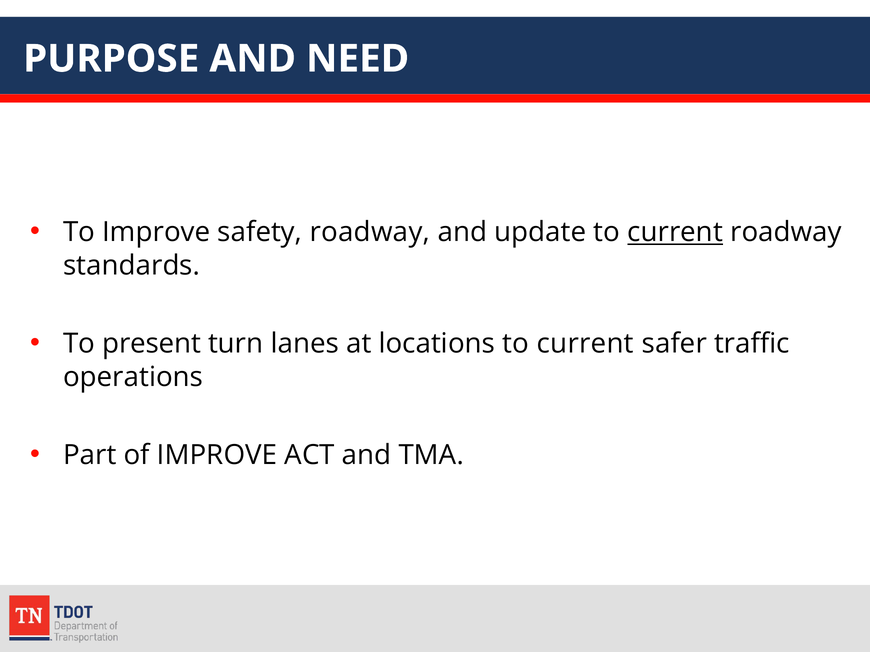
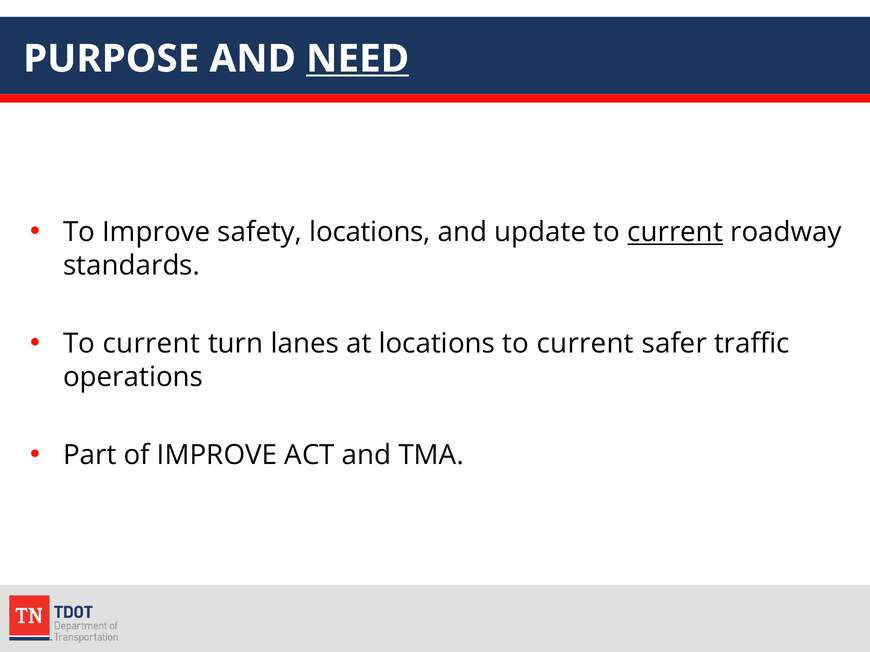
NEED underline: none -> present
safety roadway: roadway -> locations
present at (152, 344): present -> current
